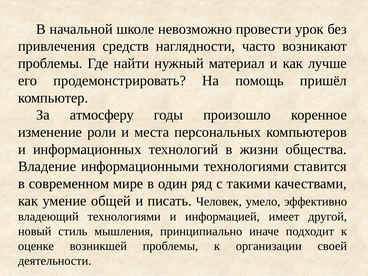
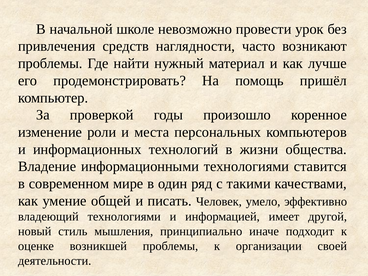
атмосферу: атмосферу -> проверкой
